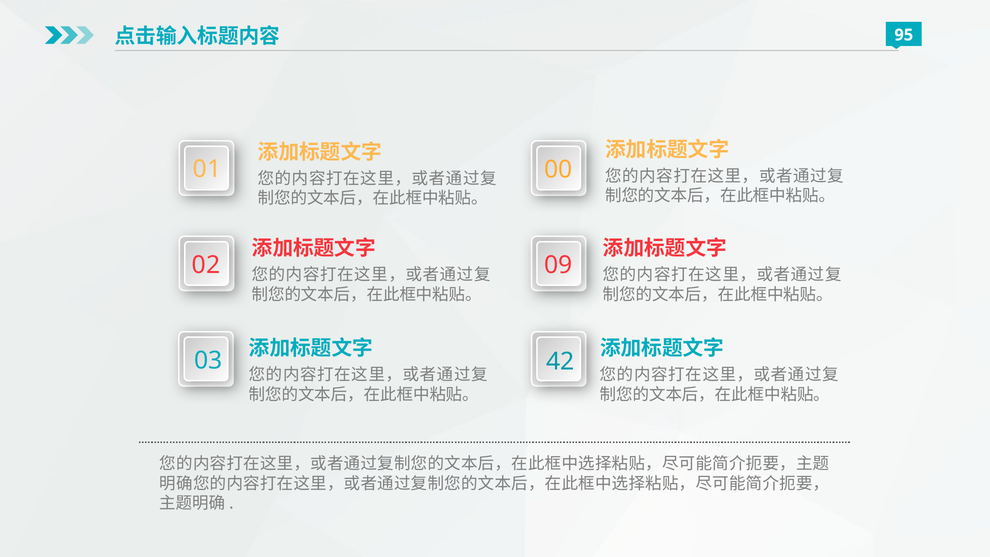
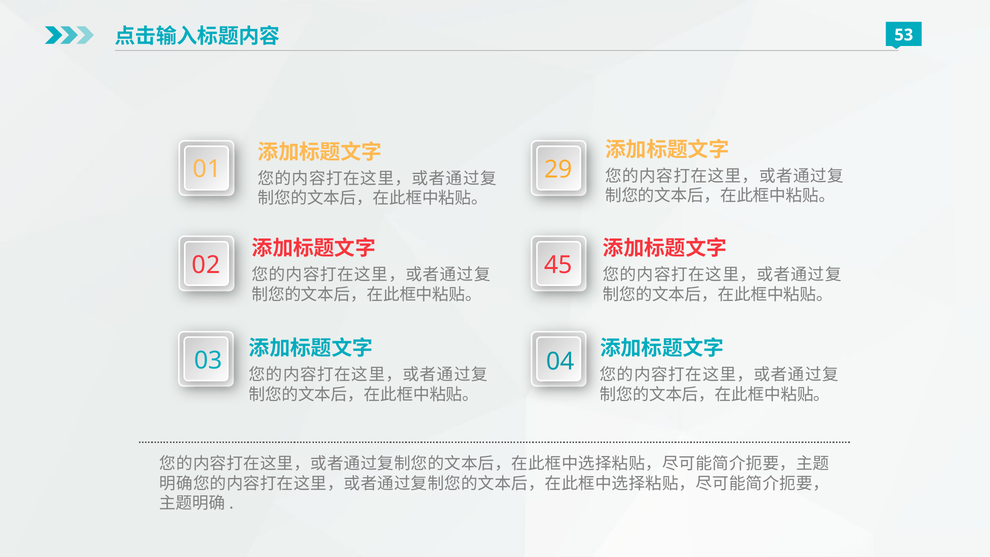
95: 95 -> 53
00: 00 -> 29
09: 09 -> 45
42: 42 -> 04
